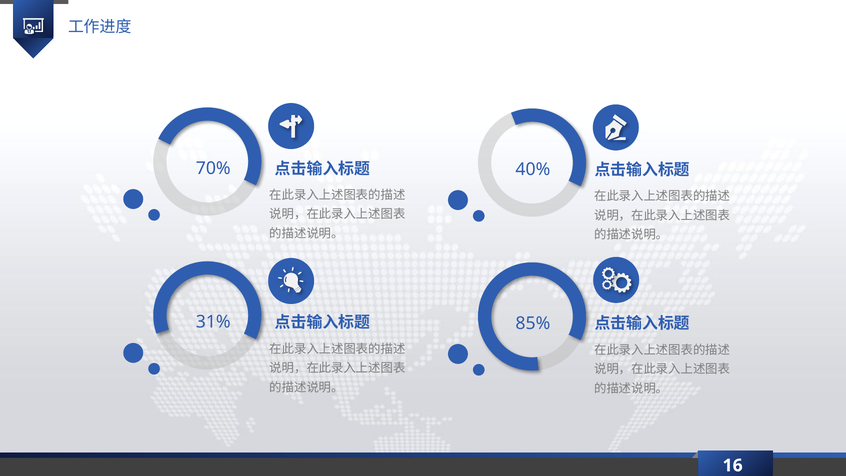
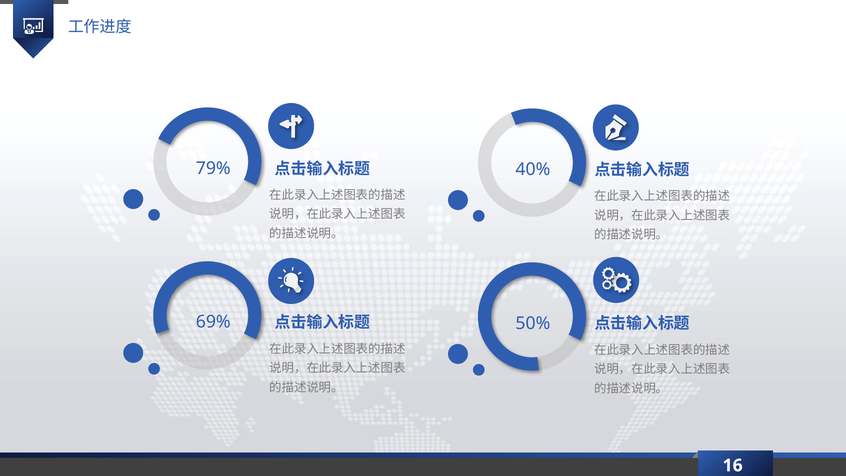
70%: 70% -> 79%
31%: 31% -> 69%
85%: 85% -> 50%
